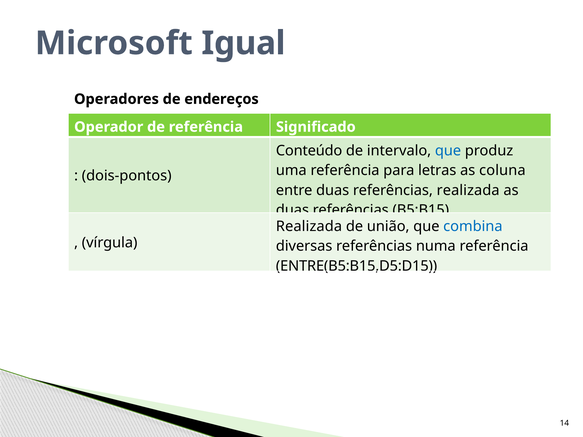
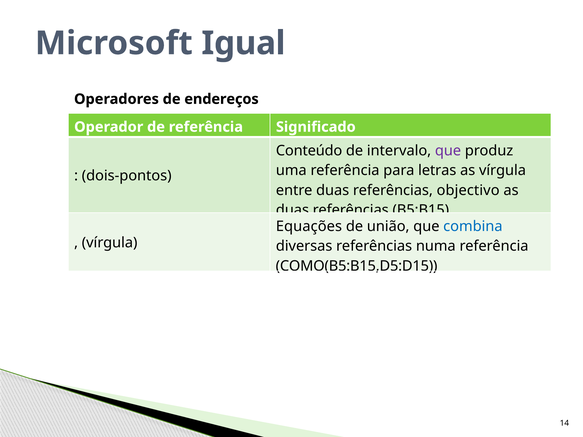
que at (448, 151) colour: blue -> purple
as coluna: coluna -> vírgula
referências realizada: realizada -> objectivo
Realizada at (309, 226): Realizada -> Equações
ENTRE(B5:B15,D5:D15: ENTRE(B5:B15,D5:D15 -> COMO(B5:B15,D5:D15
